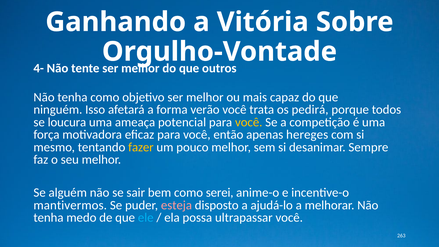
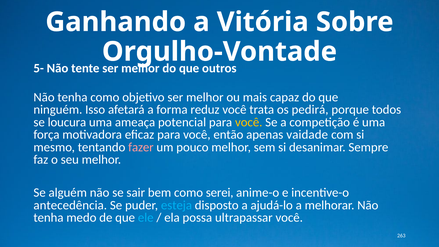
4-: 4- -> 5-
verão: verão -> reduz
hereges: hereges -> vaidade
fazer colour: yellow -> pink
mantivermos: mantivermos -> antecedência
esteja colour: pink -> light blue
